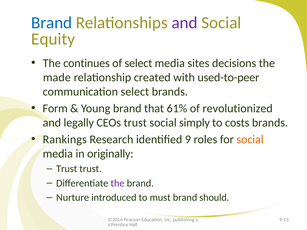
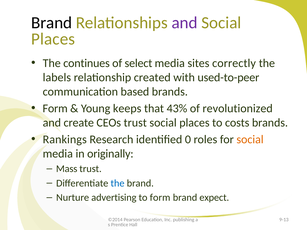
Brand at (52, 23) colour: blue -> black
Equity at (53, 39): Equity -> Places
decisions: decisions -> correctly
made: made -> labels
communication select: select -> based
Young brand: brand -> keeps
61%: 61% -> 43%
legally: legally -> create
simply at (194, 123): simply -> places
9: 9 -> 0
Trust at (67, 169): Trust -> Mass
the at (118, 183) colour: purple -> blue
introduced: introduced -> advertising
to must: must -> form
should: should -> expect
